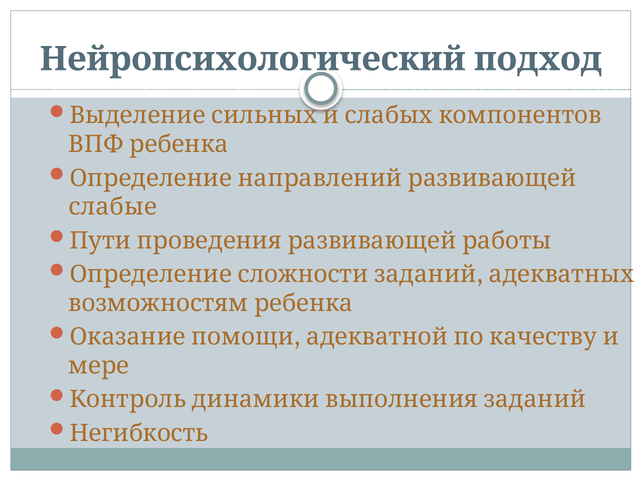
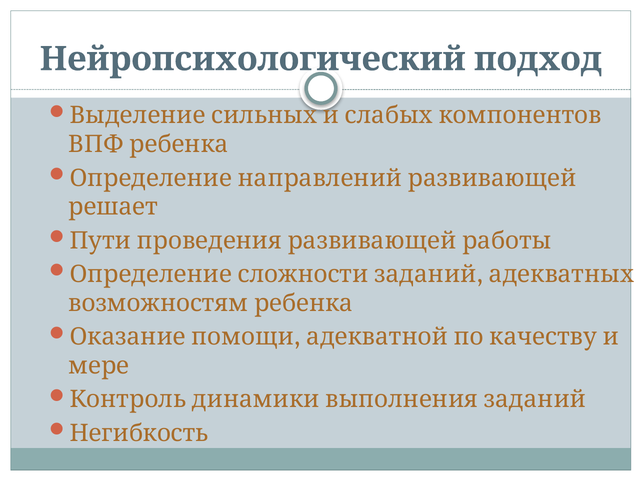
слабые: слабые -> решает
